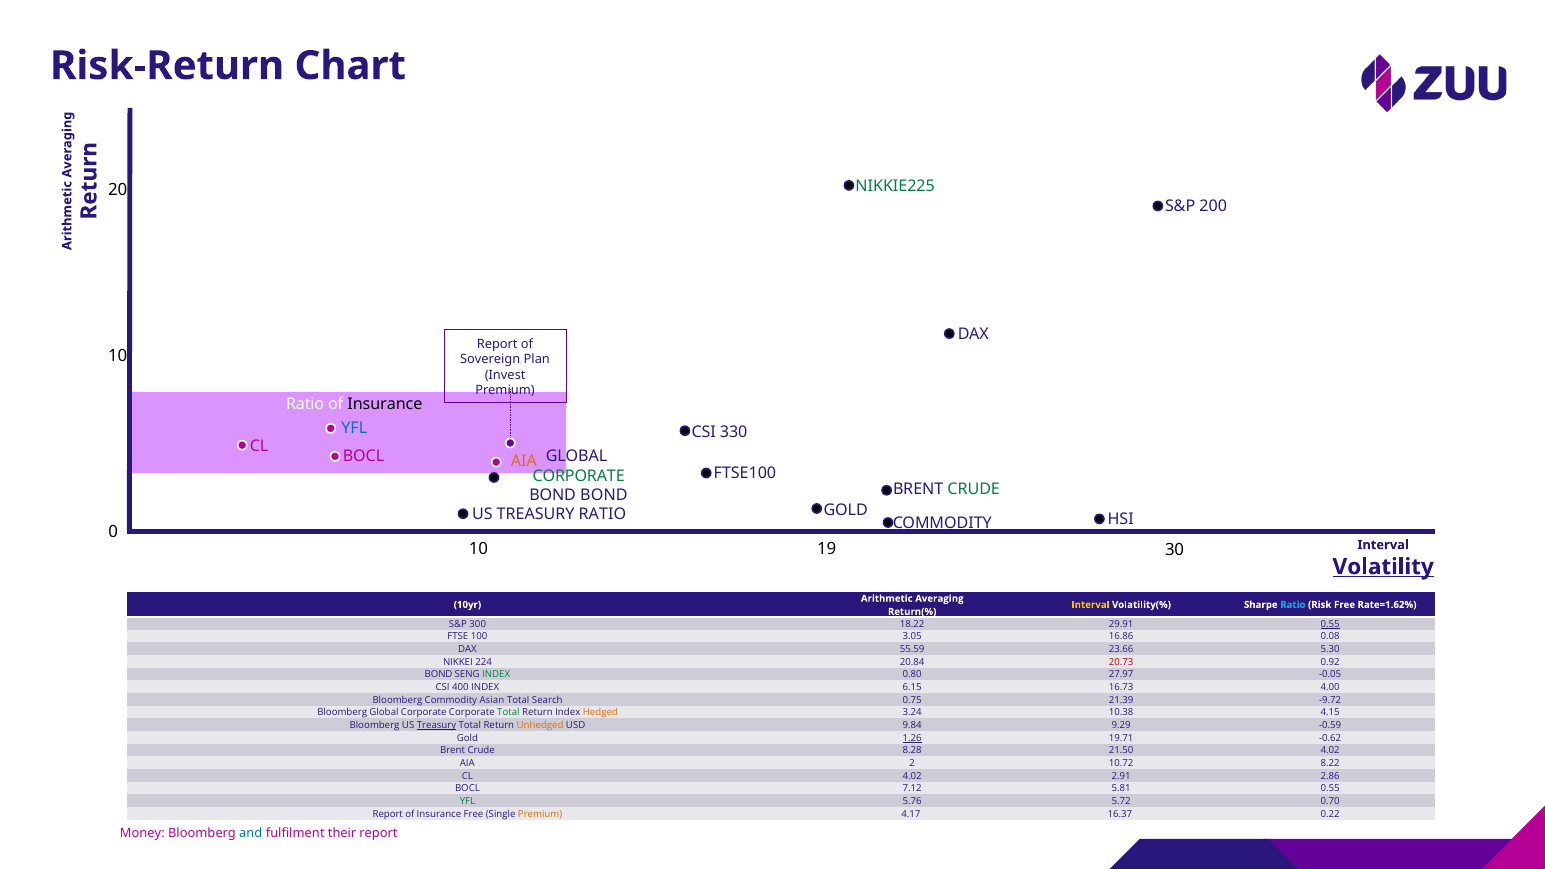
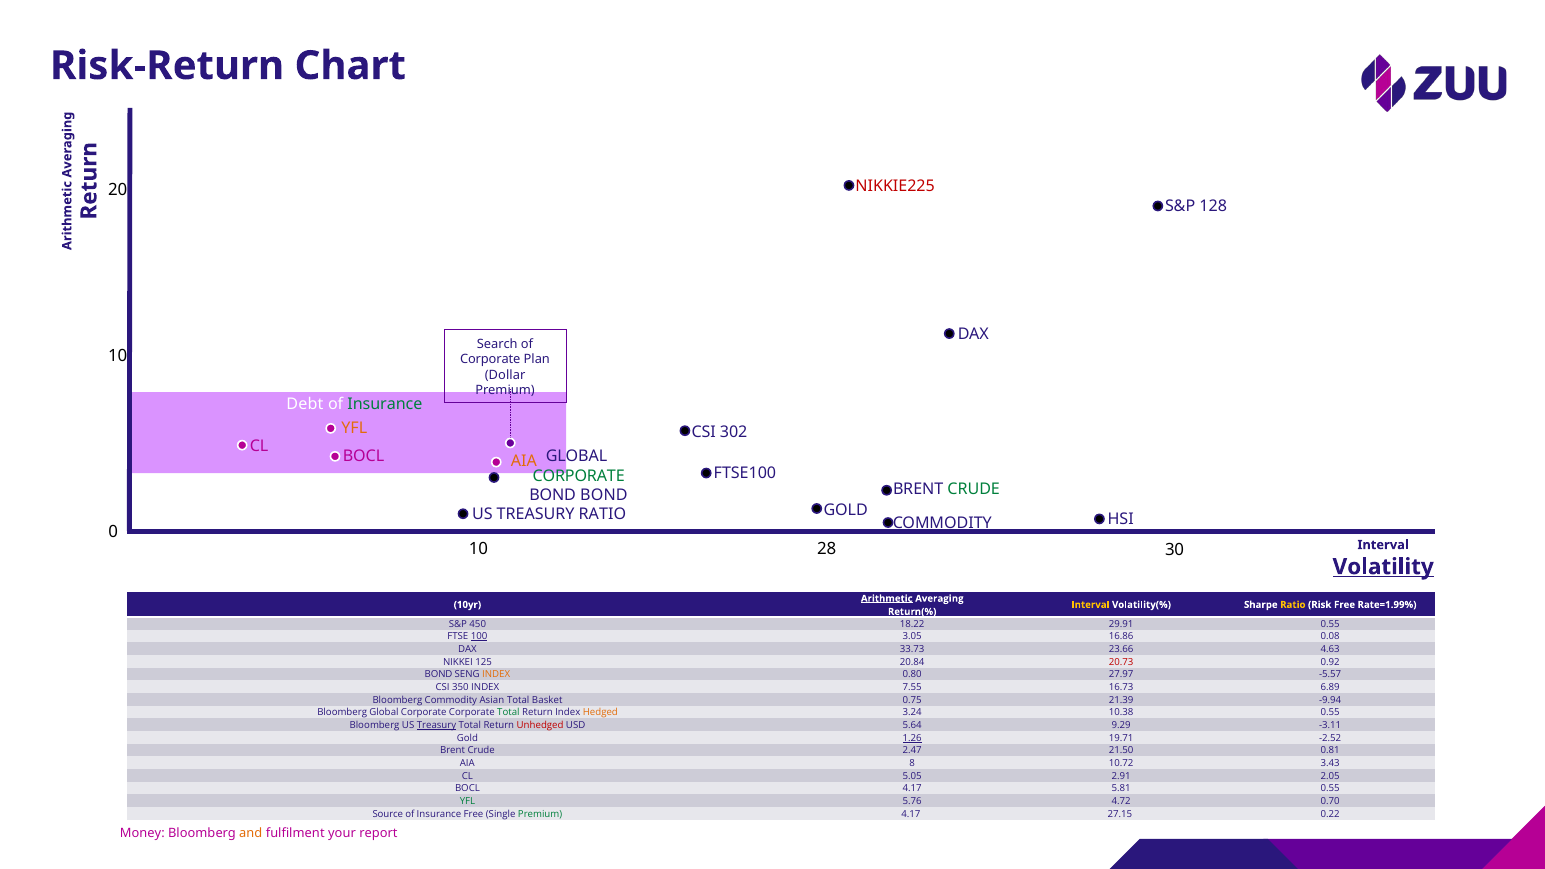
NIKKIE225 colour: green -> red
200: 200 -> 128
Report at (497, 344): Report -> Search
Sovereign at (490, 360): Sovereign -> Corporate
Invest: Invest -> Dollar
Ratio at (305, 404): Ratio -> Debt
Insurance at (385, 404) colour: black -> green
YFL at (354, 428) colour: blue -> orange
330: 330 -> 302
19: 19 -> 28
Arithmetic underline: none -> present
Ratio at (1293, 605) colour: light blue -> yellow
Rate=1.62%: Rate=1.62% -> Rate=1.99%
300: 300 -> 450
0.55 at (1330, 624) underline: present -> none
100 underline: none -> present
55.59: 55.59 -> 33.73
5.30: 5.30 -> 4.63
224: 224 -> 125
INDEX at (496, 675) colour: green -> orange
-0.05: -0.05 -> -5.57
400: 400 -> 350
6.15: 6.15 -> 7.55
4.00: 4.00 -> 6.89
Search: Search -> Basket
-9.72: -9.72 -> -9.94
10.38 4.15: 4.15 -> 0.55
Unhedged colour: orange -> red
9.84: 9.84 -> 5.64
-0.59: -0.59 -> -3.11
-0.62: -0.62 -> -2.52
8.28: 8.28 -> 2.47
21.50 4.02: 4.02 -> 0.81
2: 2 -> 8
8.22: 8.22 -> 3.43
CL 4.02: 4.02 -> 5.05
2.86: 2.86 -> 2.05
BOCL 7.12: 7.12 -> 4.17
5.72: 5.72 -> 4.72
Report at (388, 814): Report -> Source
Premium at (540, 814) colour: orange -> green
16.37: 16.37 -> 27.15
and colour: blue -> orange
their: their -> your
